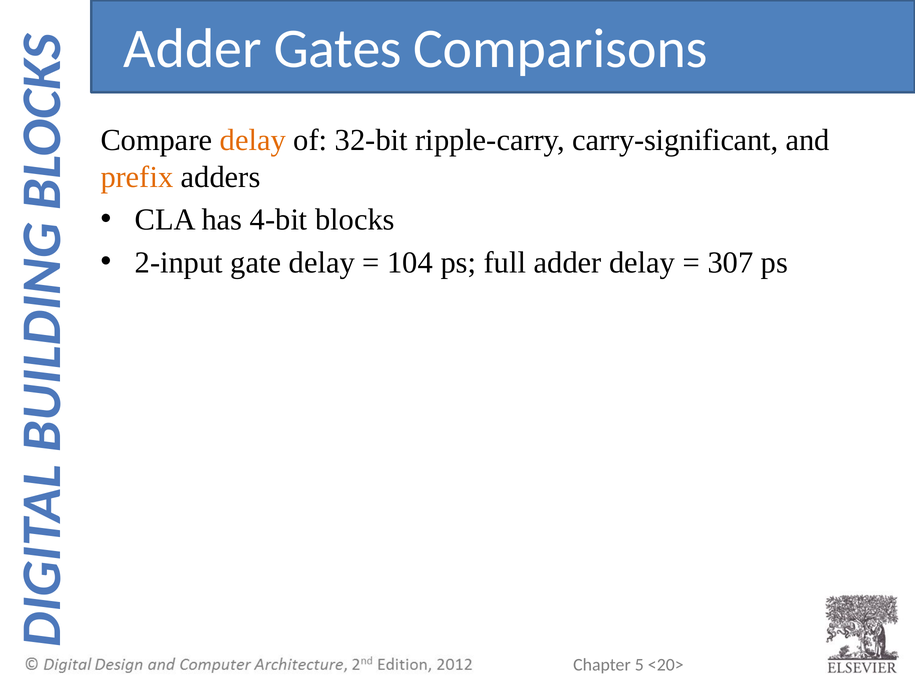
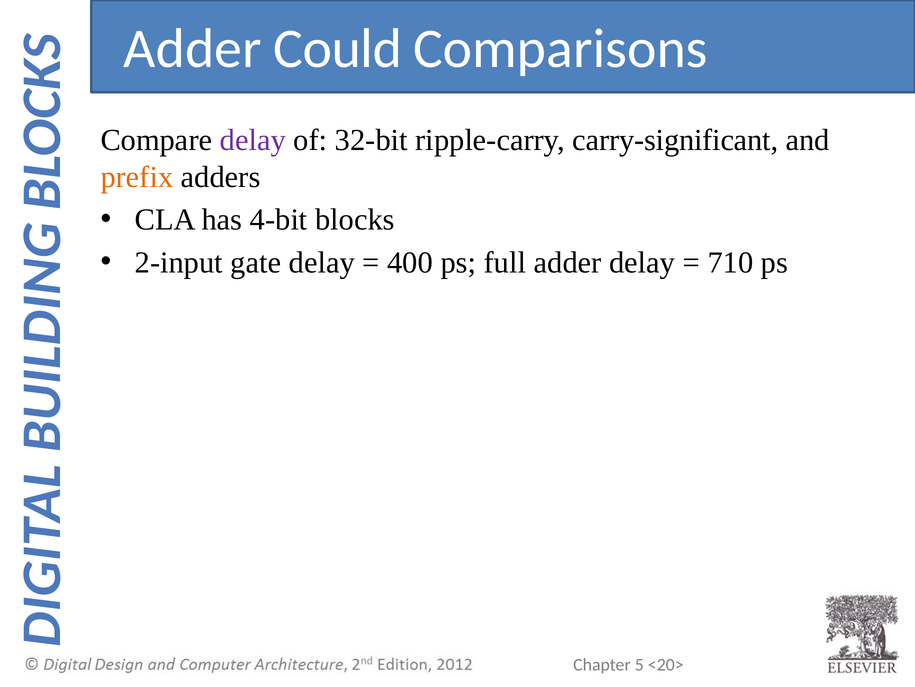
Gates: Gates -> Could
delay at (253, 140) colour: orange -> purple
104: 104 -> 400
307: 307 -> 710
